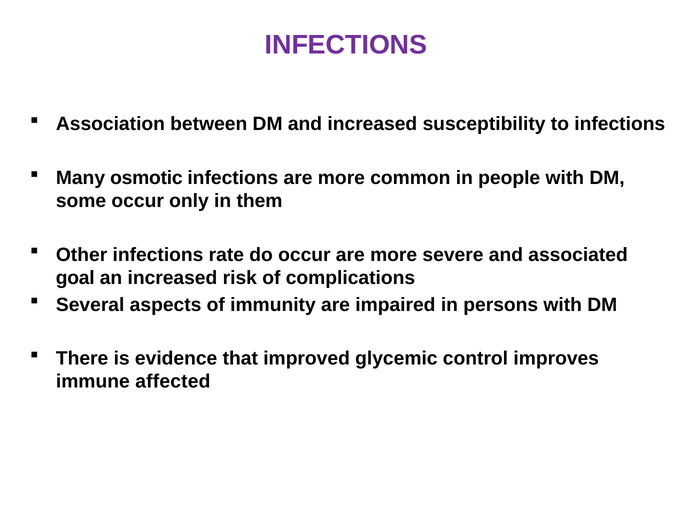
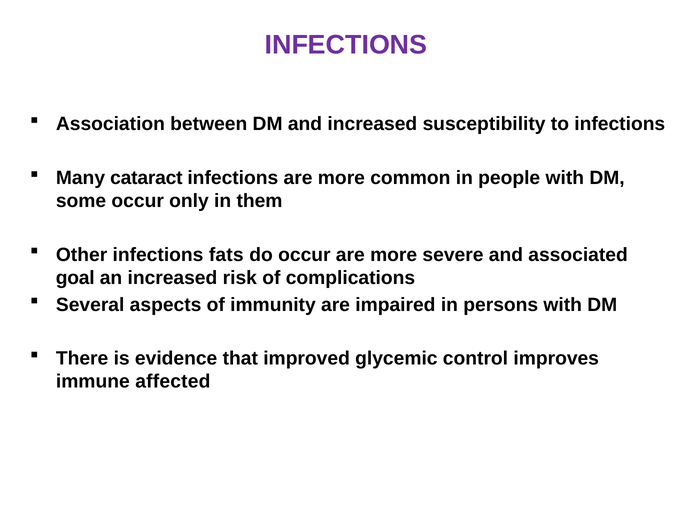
osmotic: osmotic -> cataract
rate: rate -> fats
